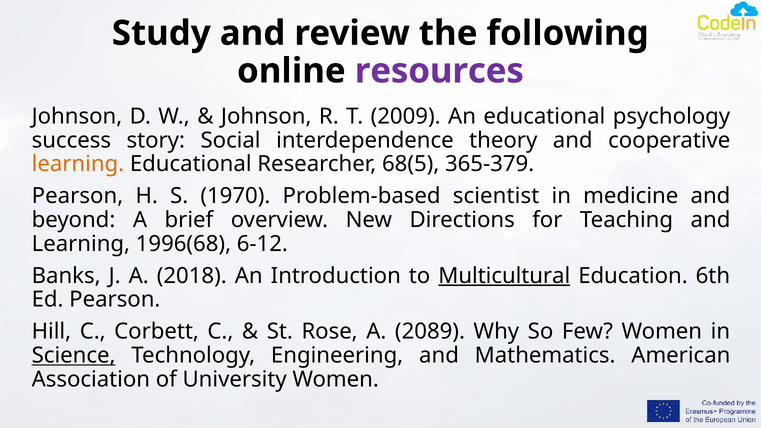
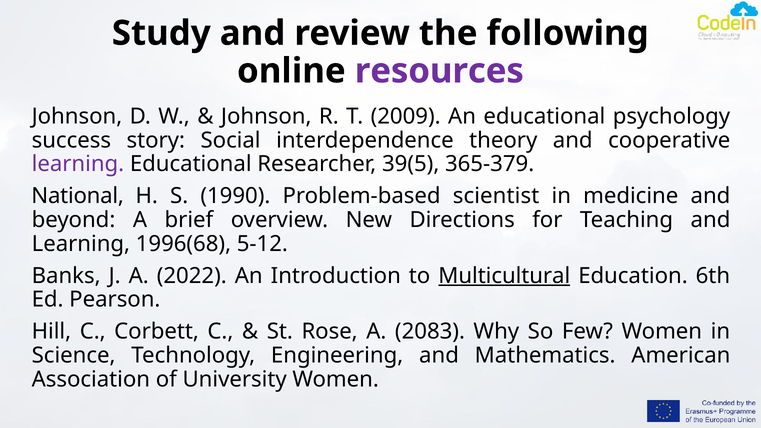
learning at (78, 164) colour: orange -> purple
68(5: 68(5 -> 39(5
Pearson at (78, 196): Pearson -> National
1970: 1970 -> 1990
6-12: 6-12 -> 5-12
2018: 2018 -> 2022
2089: 2089 -> 2083
Science underline: present -> none
